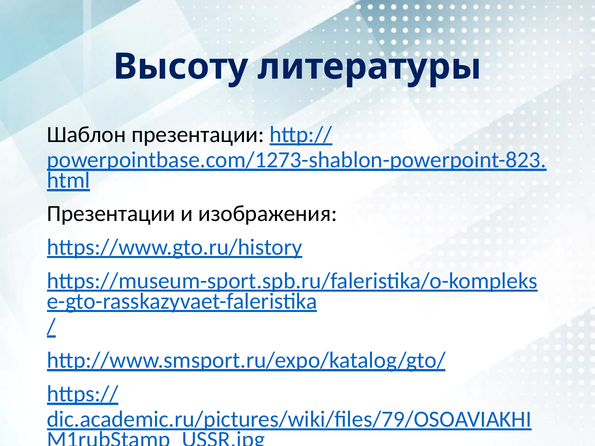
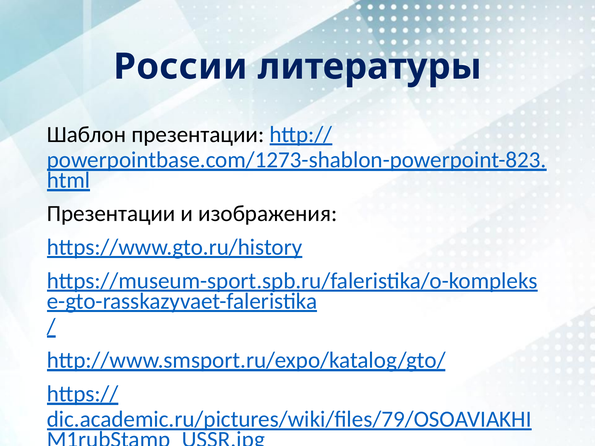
Высоту: Высоту -> России
